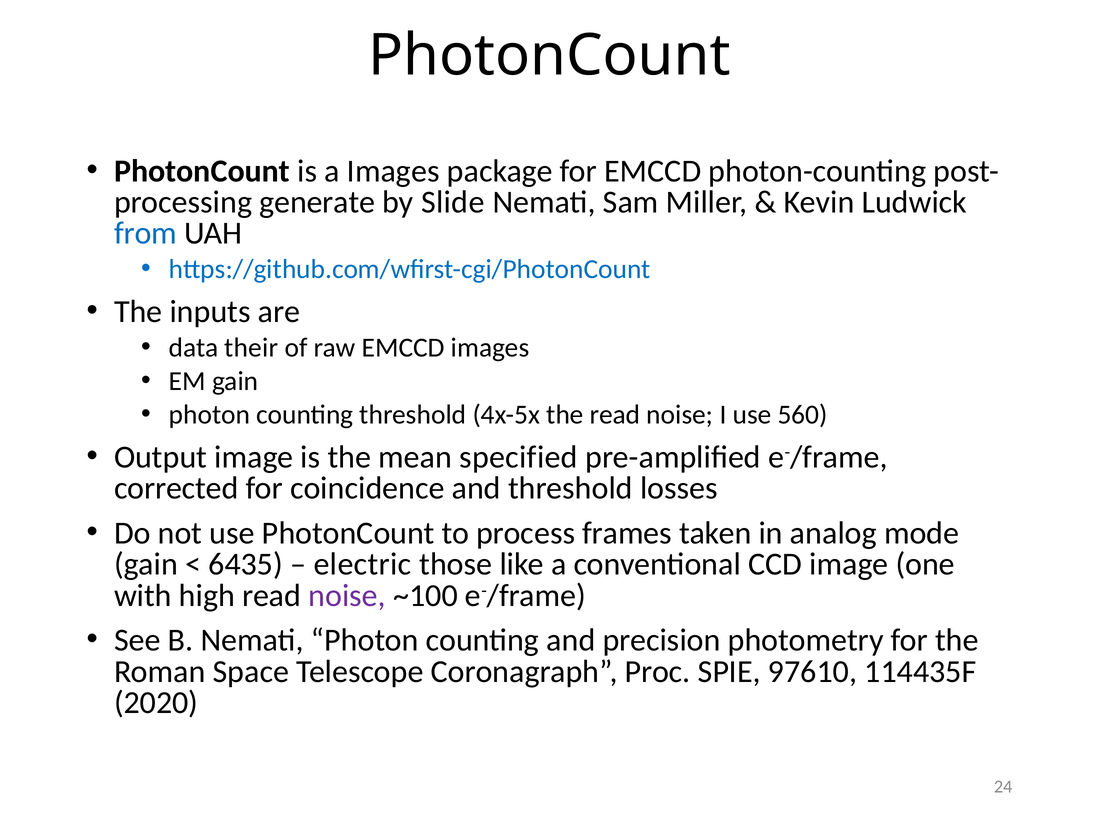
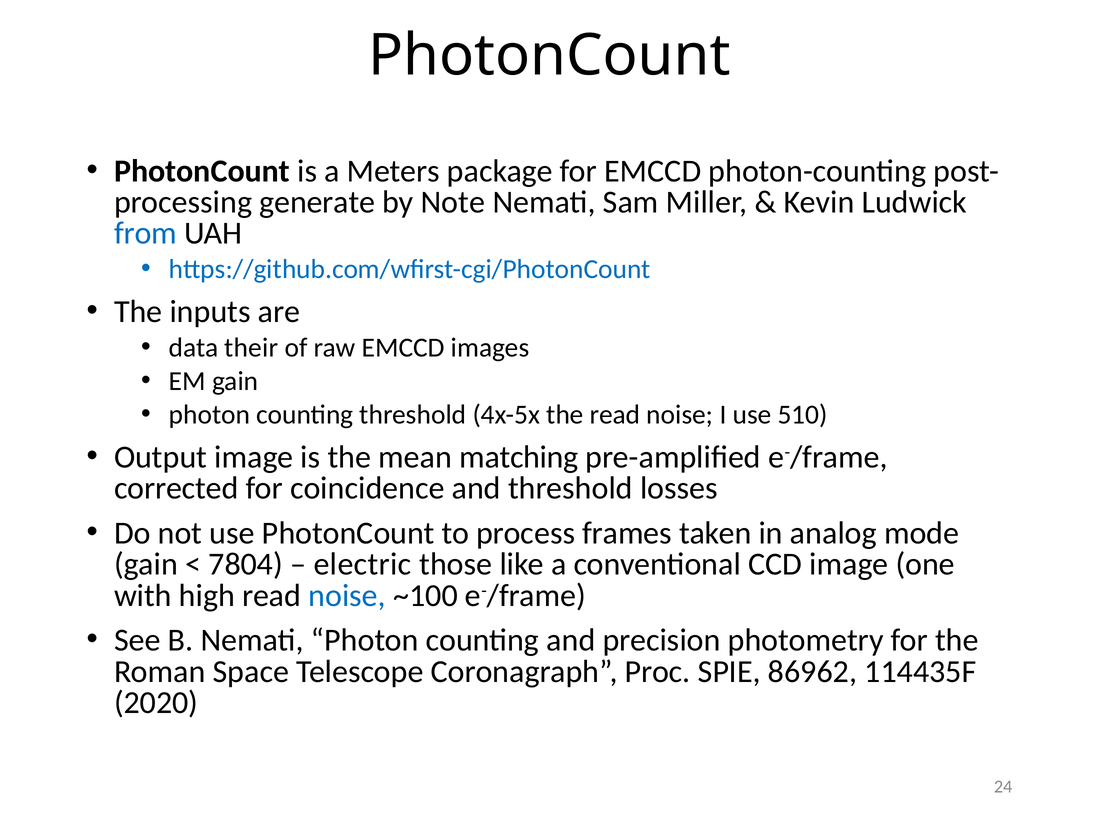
a Images: Images -> Meters
Slide: Slide -> Note
560: 560 -> 510
specified: specified -> matching
6435: 6435 -> 7804
noise at (347, 596) colour: purple -> blue
97610: 97610 -> 86962
